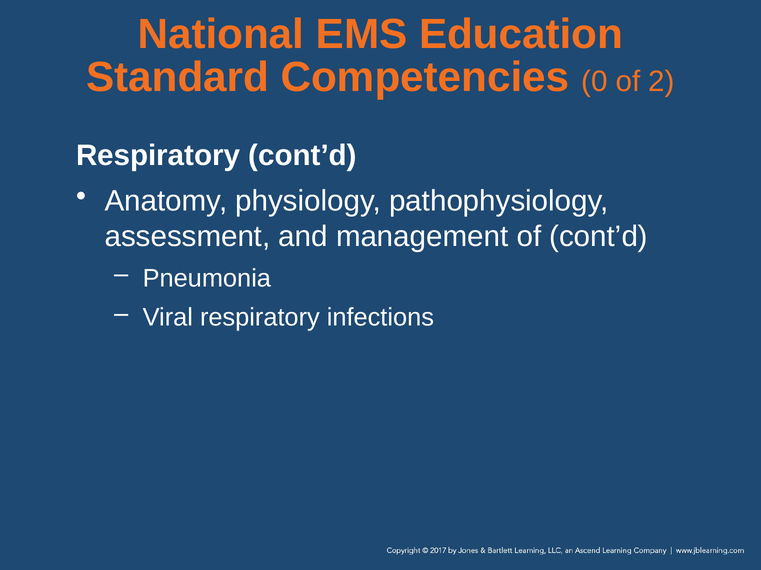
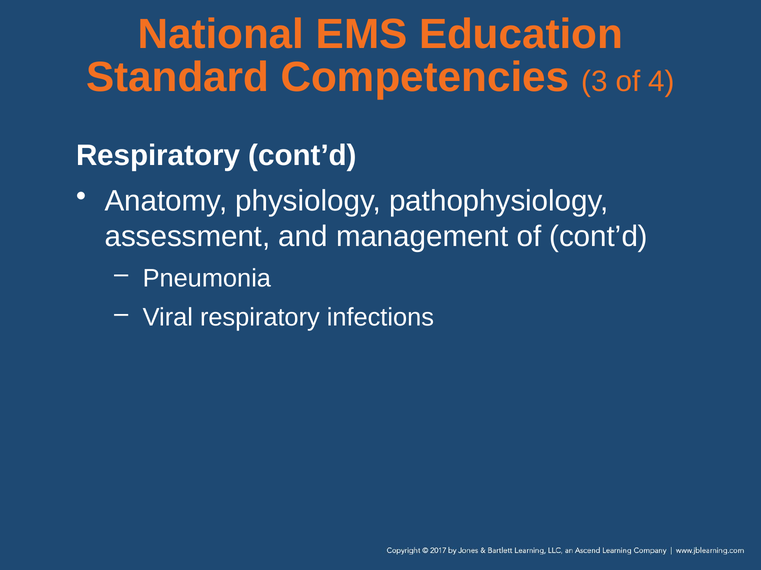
0: 0 -> 3
2: 2 -> 4
